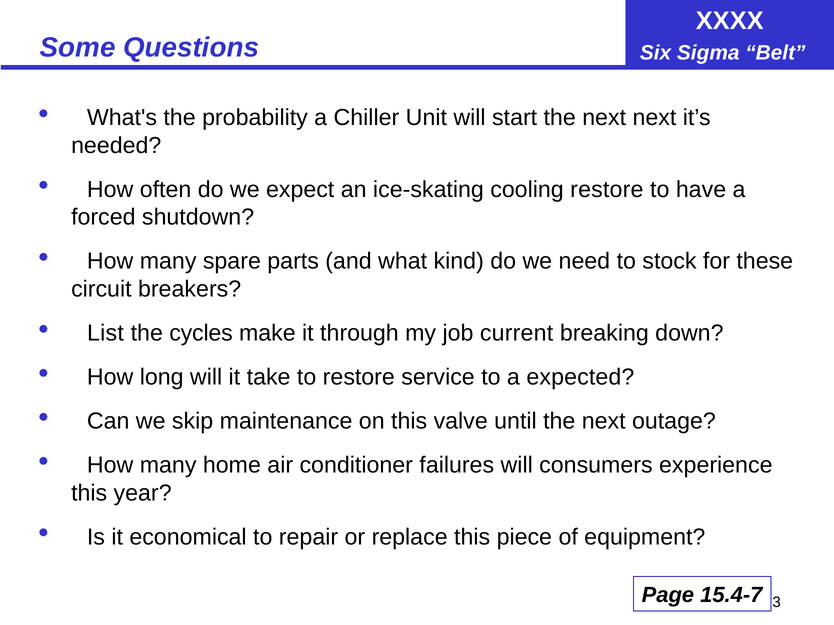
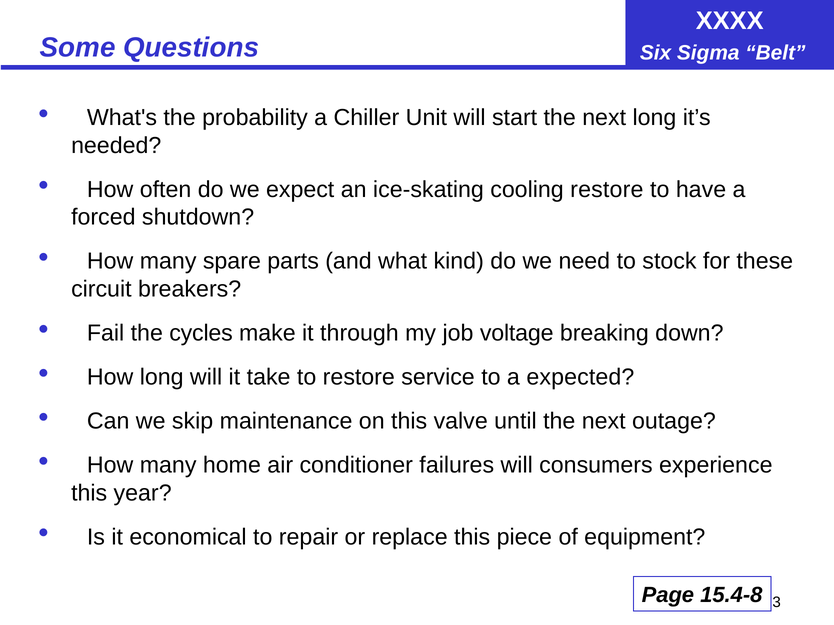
next next: next -> long
List: List -> Fail
current: current -> voltage
15.4-7: 15.4-7 -> 15.4-8
